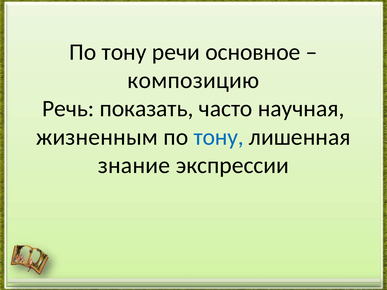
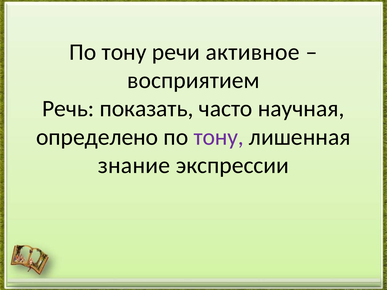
основное: основное -> активное
композицию: композицию -> восприятием
жизненным: жизненным -> определено
тону at (219, 137) colour: blue -> purple
